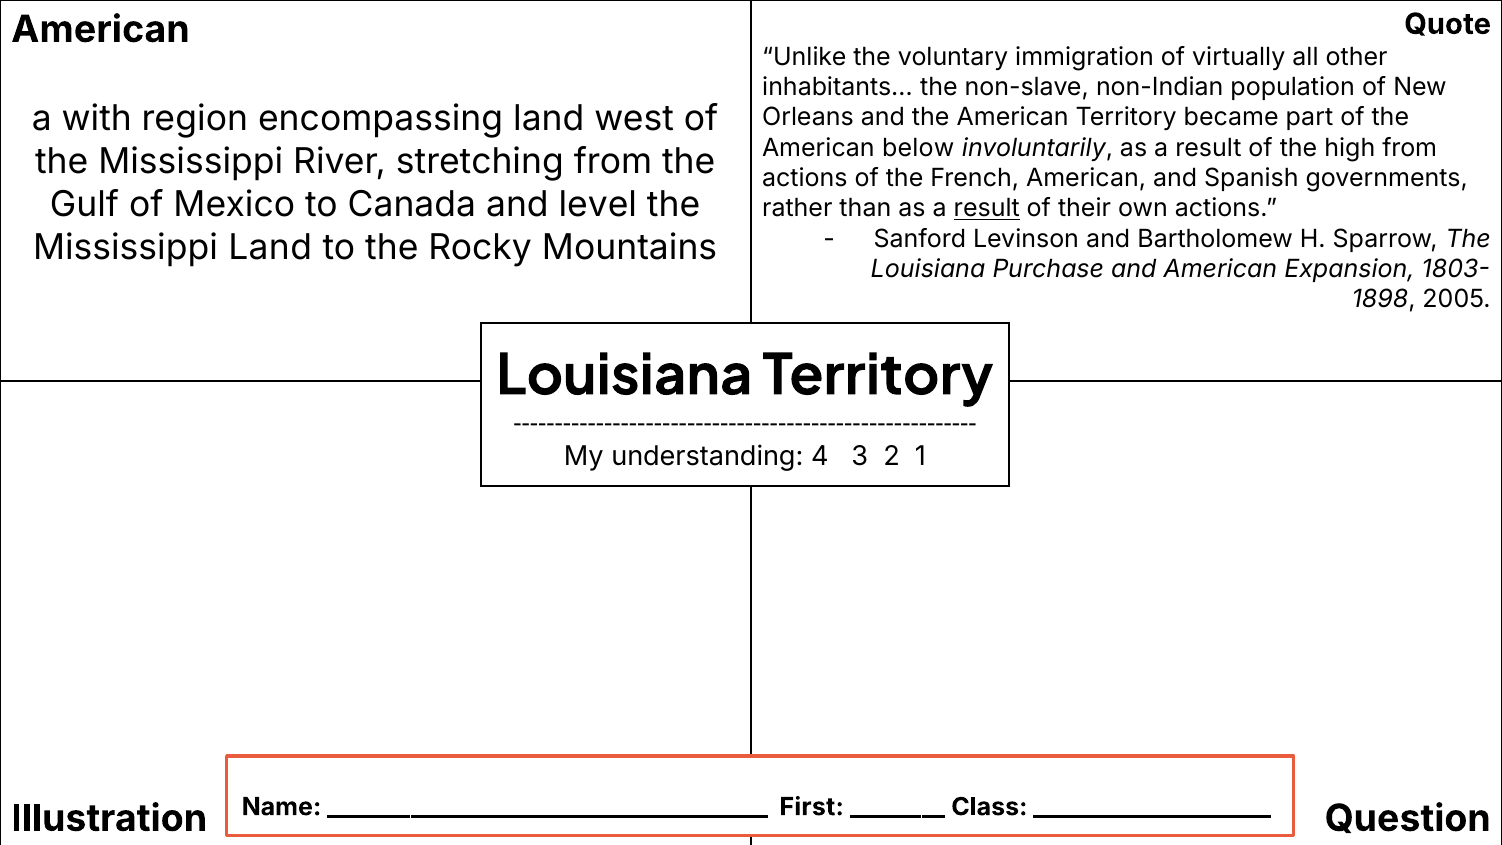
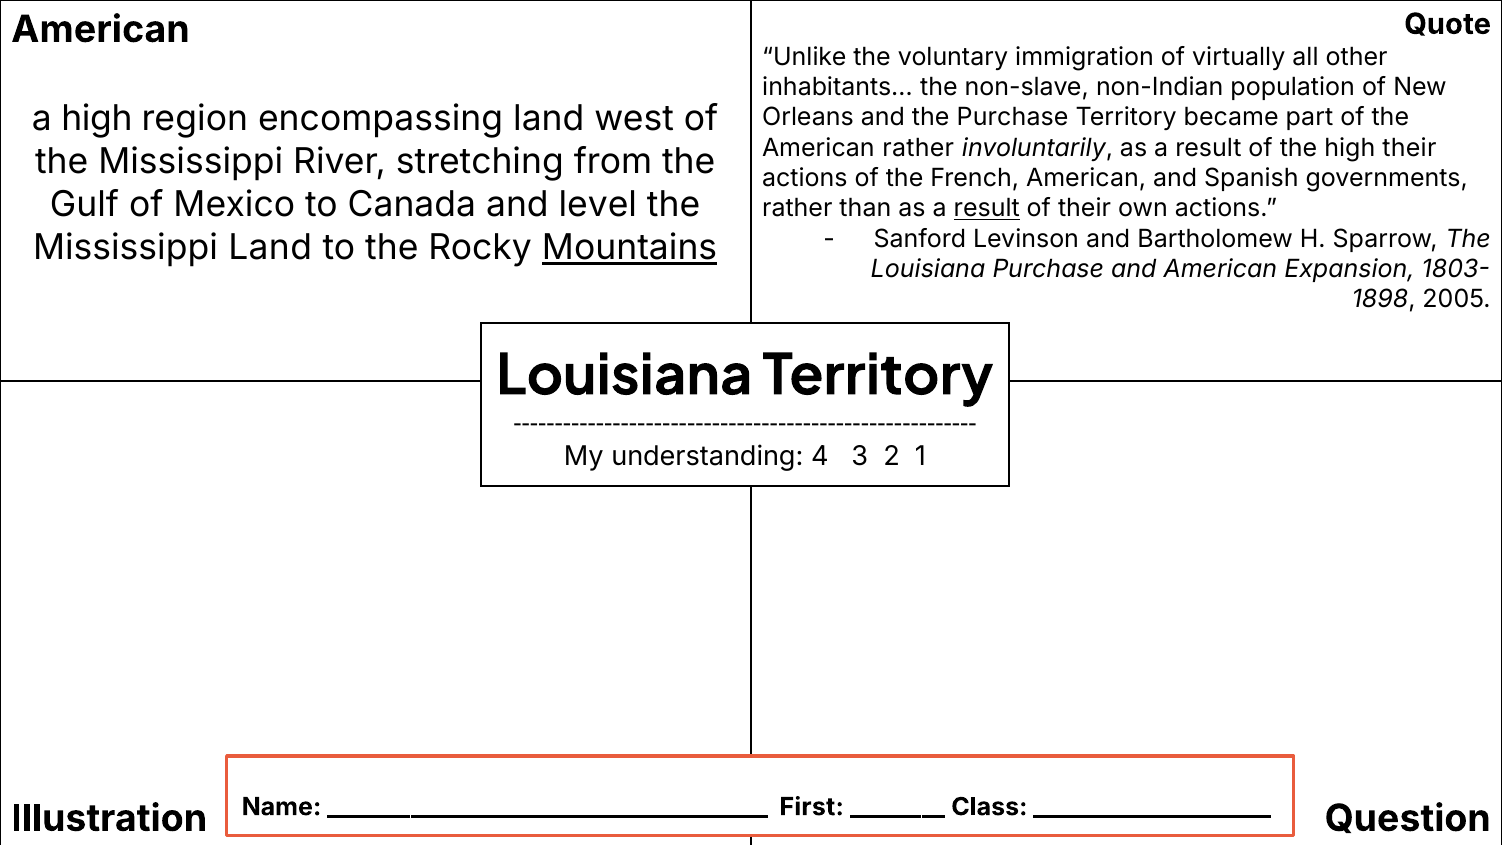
a with: with -> high
and the American: American -> Purchase
American below: below -> rather
high from: from -> their
Mountains underline: none -> present
